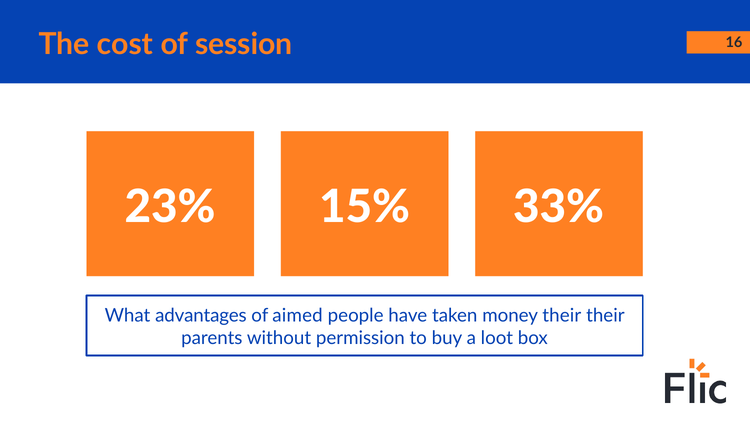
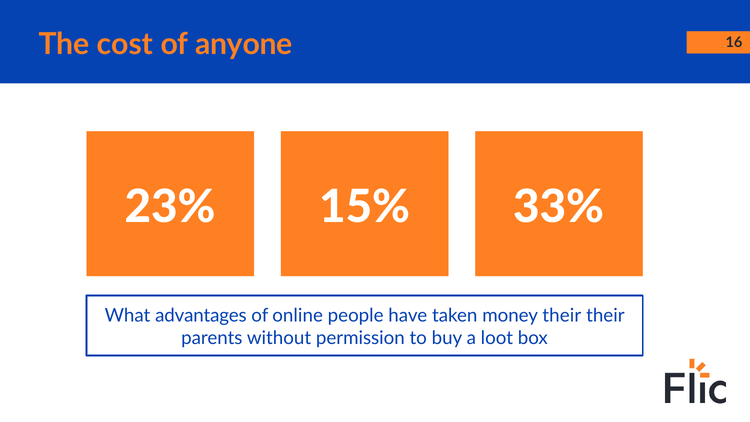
session: session -> anyone
aimed: aimed -> online
